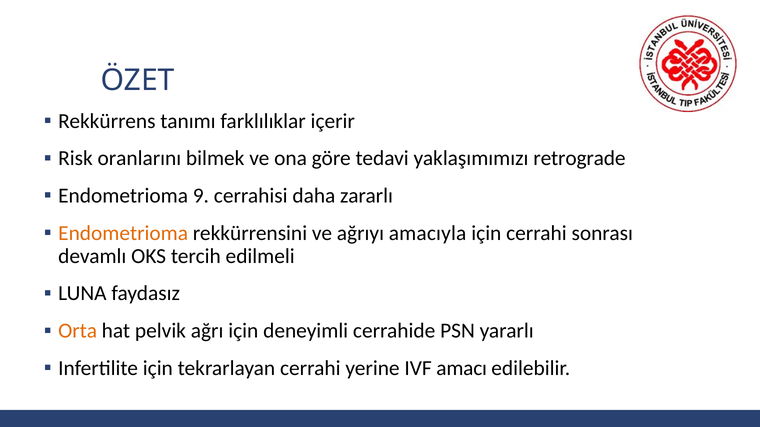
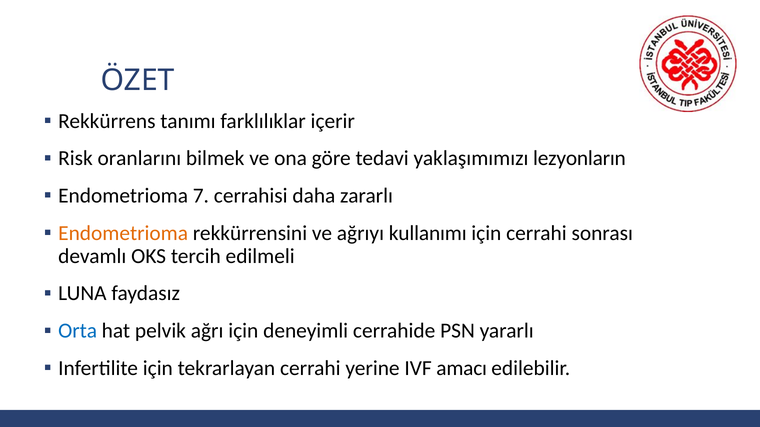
retrograde: retrograde -> lezyonların
9: 9 -> 7
amacıyla: amacıyla -> kullanımı
Orta colour: orange -> blue
